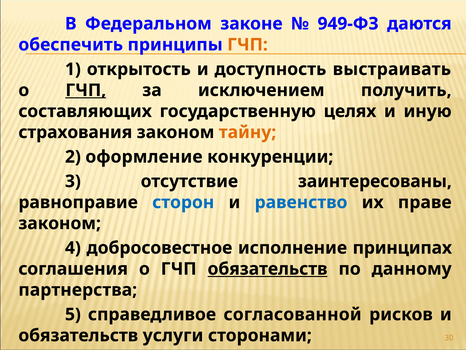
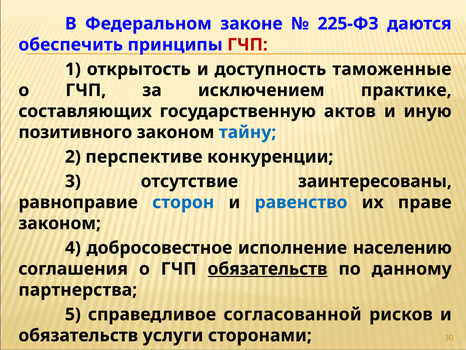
949-ФЗ: 949-ФЗ -> 225-ФЗ
ГЧП at (247, 45) colour: orange -> red
выстраивать: выстраивать -> таможенные
ГЧП at (86, 90) underline: present -> none
получить: получить -> практике
целях: целях -> актов
страхования: страхования -> позитивного
тайну colour: orange -> blue
оформление: оформление -> перспективе
принципах: принципах -> населению
